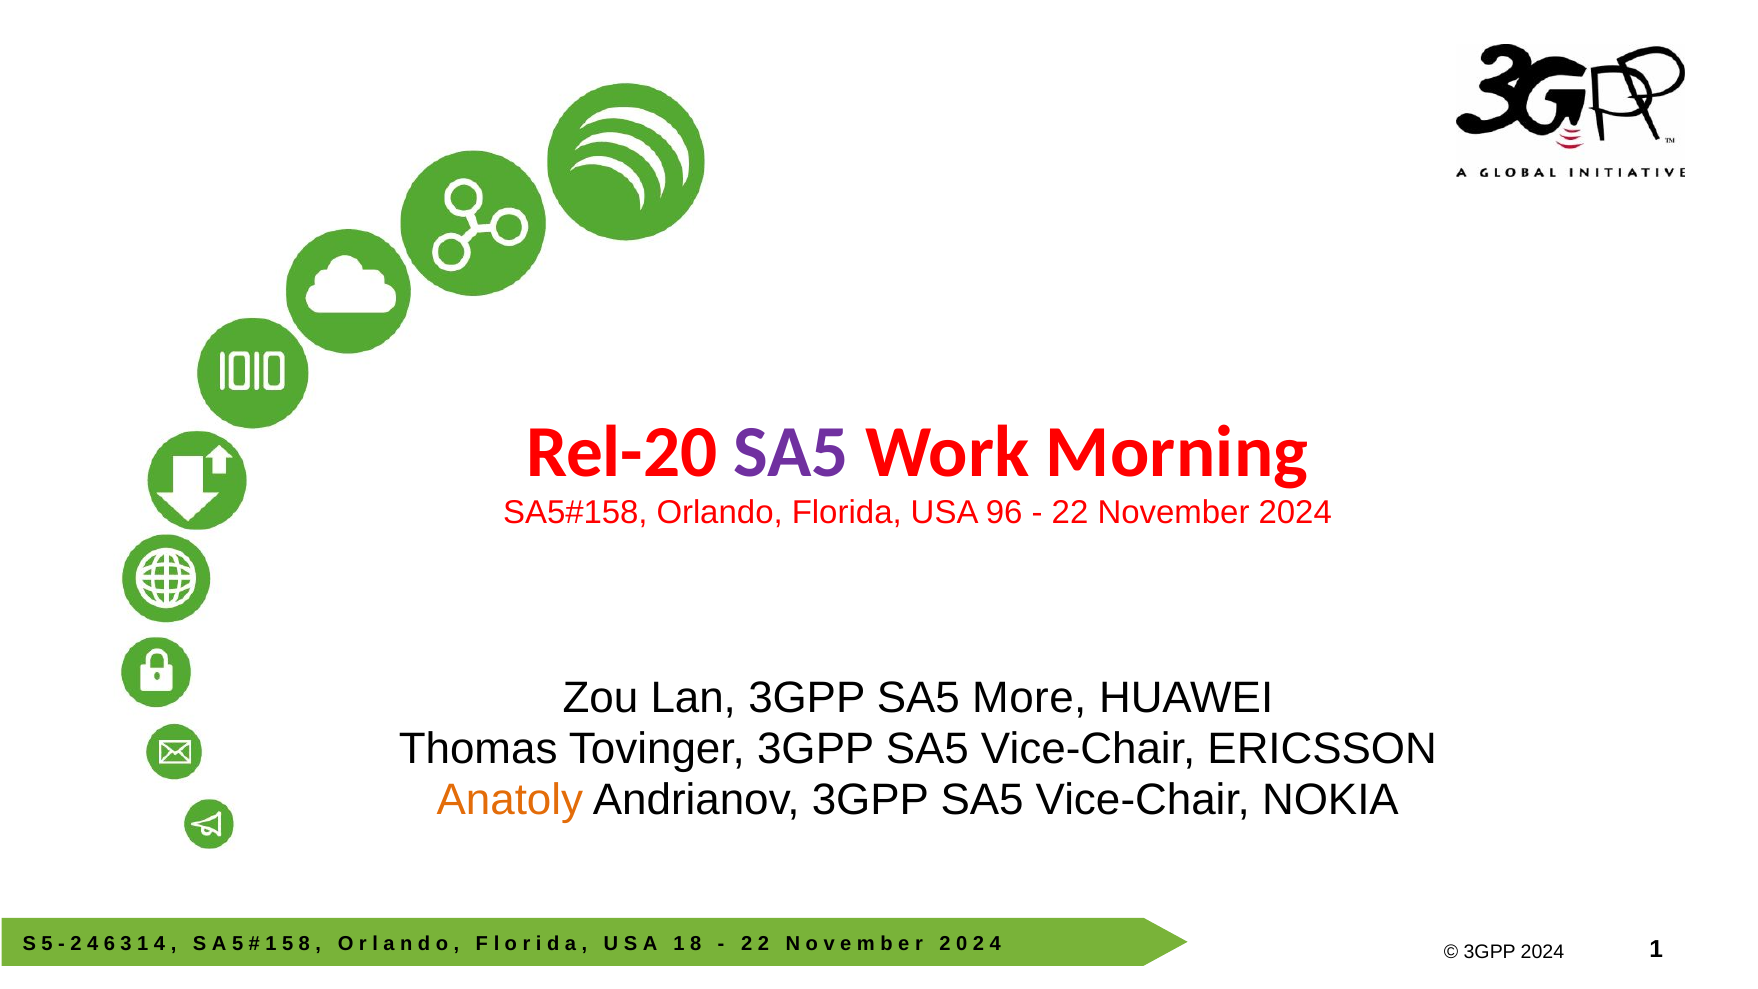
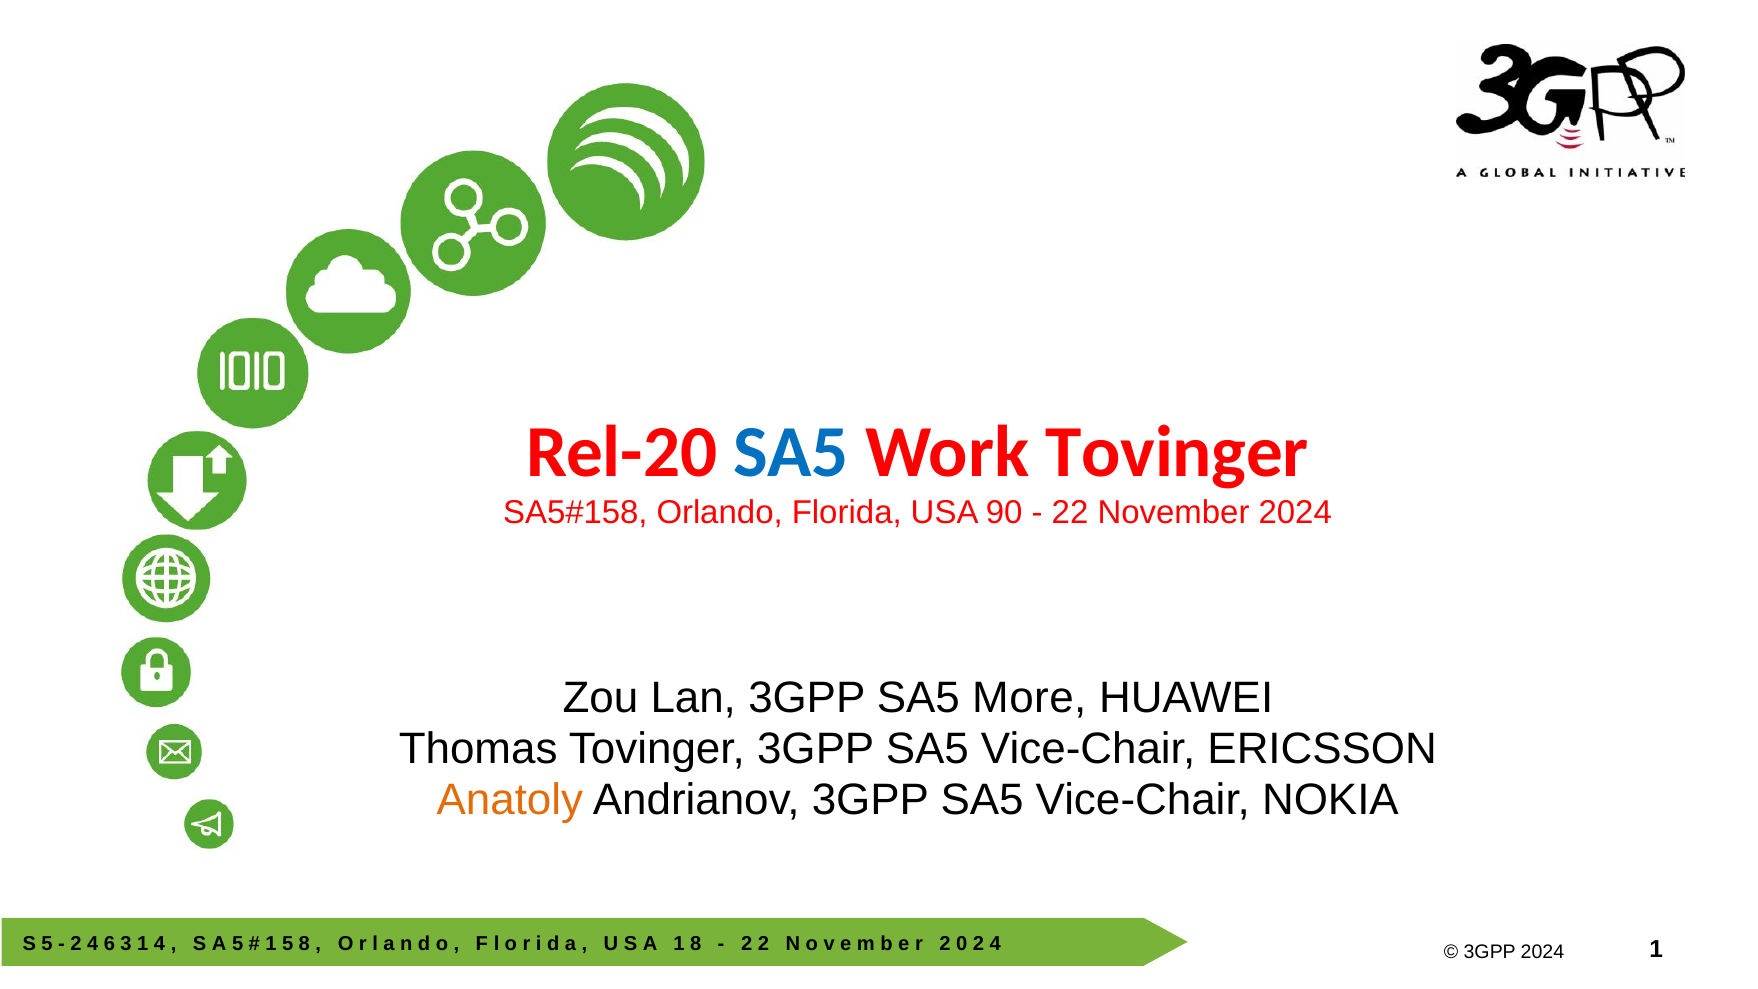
SA5 at (791, 452) colour: purple -> blue
Work Morning: Morning -> Tovinger
96: 96 -> 90
